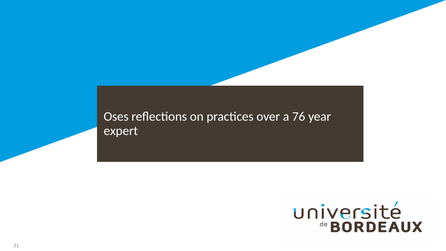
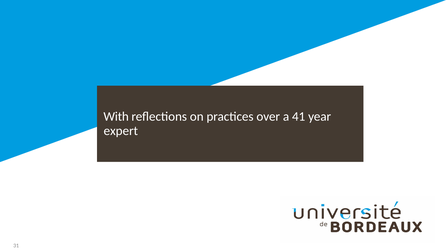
Oses: Oses -> With
76: 76 -> 41
